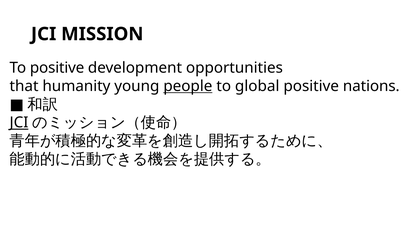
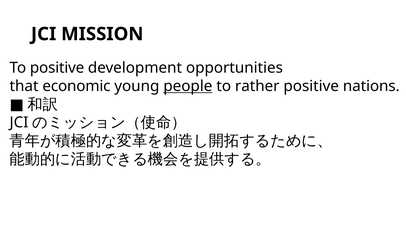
humanity: humanity -> economic
global: global -> rather
JCI at (19, 123) underline: present -> none
